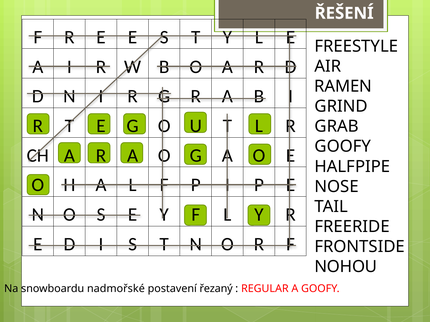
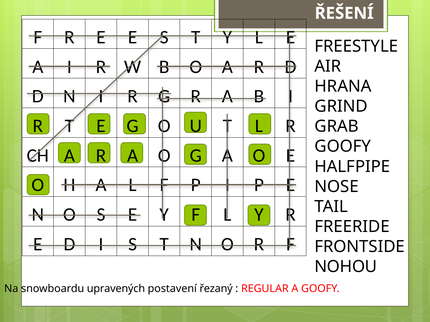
RAMEN: RAMEN -> HRANA
nadmořské: nadmořské -> upravených
